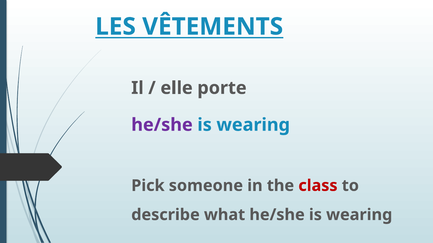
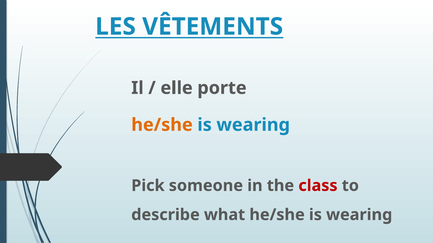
he/she at (162, 125) colour: purple -> orange
